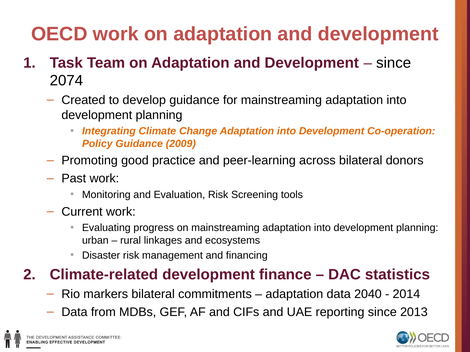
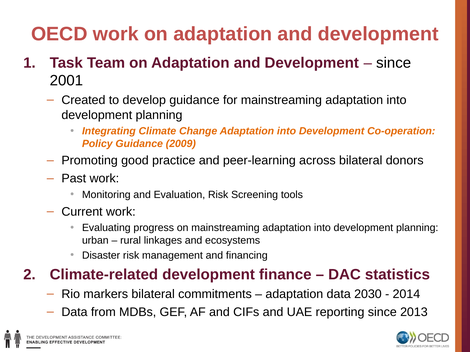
2074: 2074 -> 2001
2040: 2040 -> 2030
